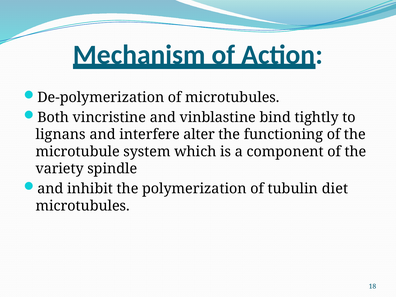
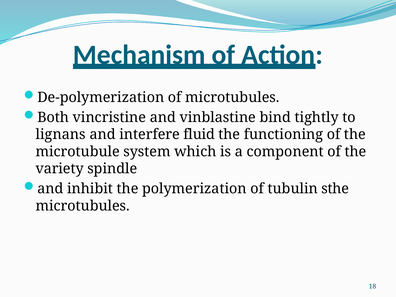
alter: alter -> fluid
diet: diet -> sthe
